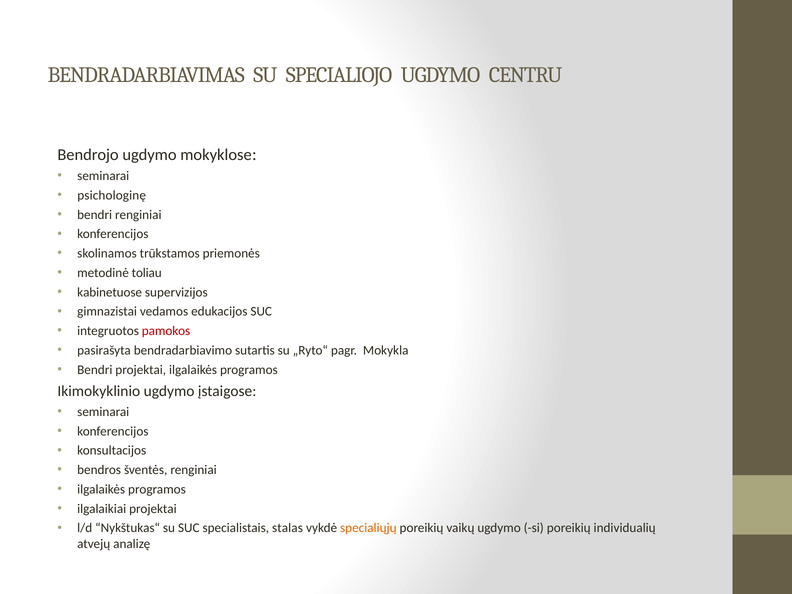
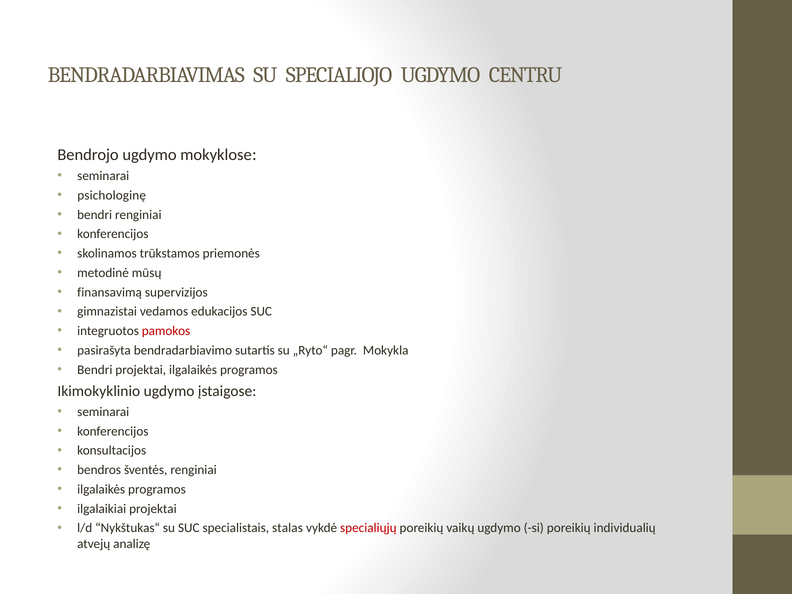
toliau: toliau -> mūsų
kabinetuose: kabinetuose -> finansavimą
specialiųjų colour: orange -> red
